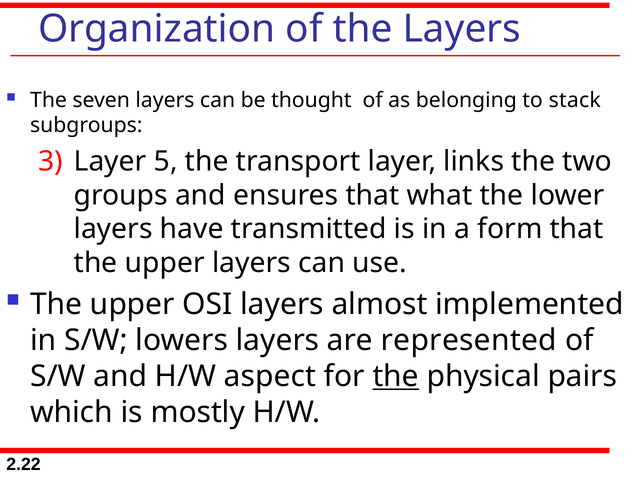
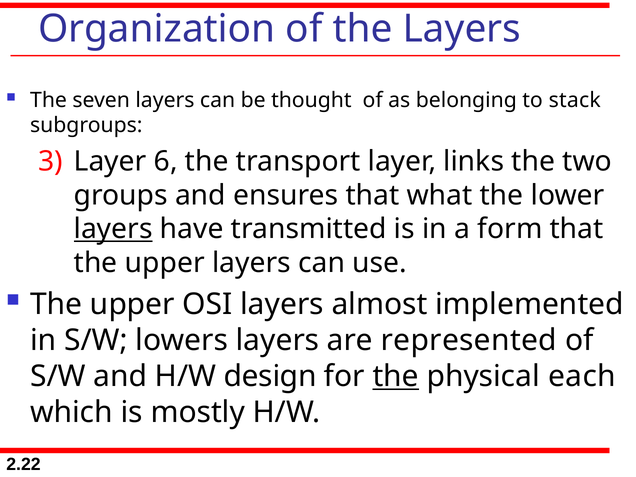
5: 5 -> 6
layers at (113, 229) underline: none -> present
aspect: aspect -> design
pairs: pairs -> each
